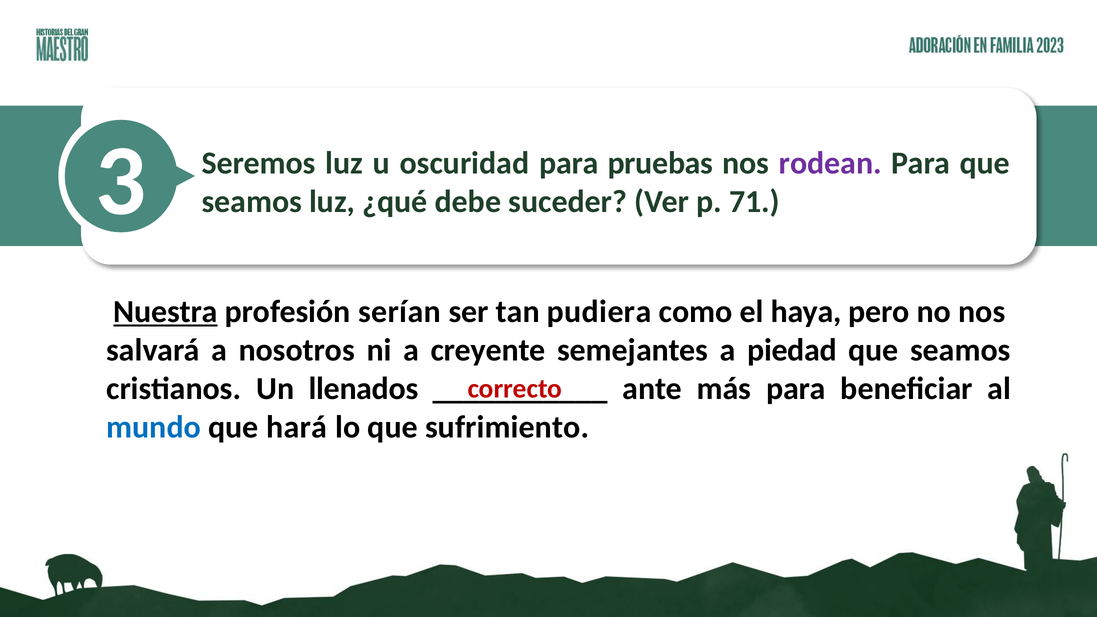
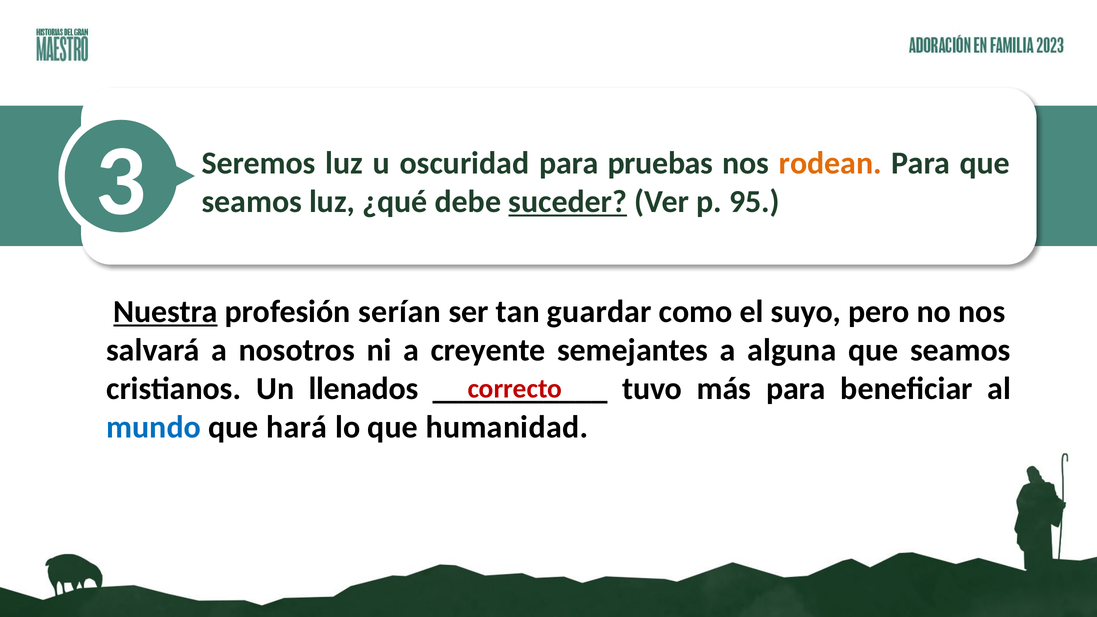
rodean colour: purple -> orange
suceder underline: none -> present
71: 71 -> 95
pudiera: pudiera -> guardar
haya: haya -> suyo
piedad: piedad -> alguna
ante: ante -> tuvo
sufrimiento: sufrimiento -> humanidad
